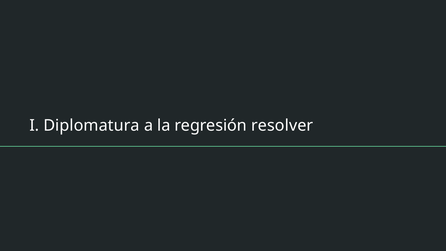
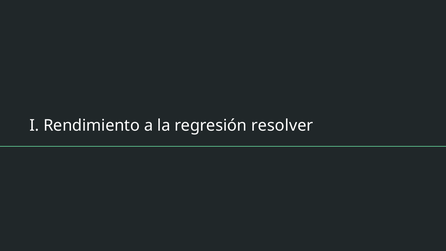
Diplomatura: Diplomatura -> Rendimiento
